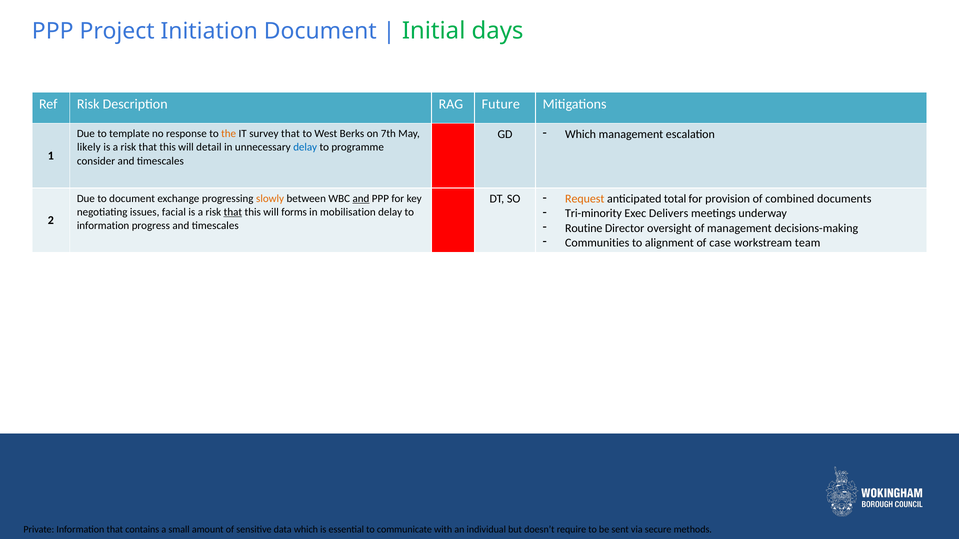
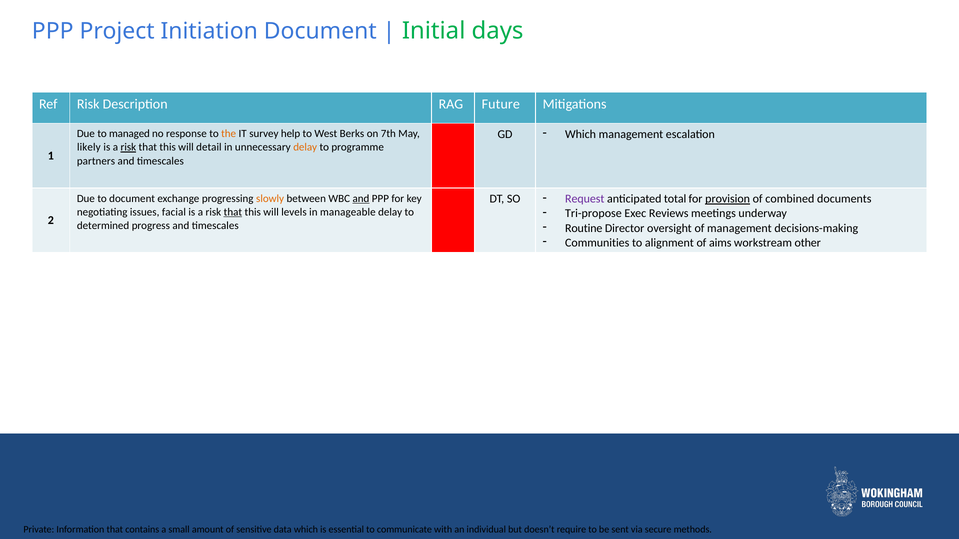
template: template -> managed
survey that: that -> help
risk at (128, 147) underline: none -> present
delay at (305, 147) colour: blue -> orange
consider: consider -> partners
Request colour: orange -> purple
provision underline: none -> present
forms: forms -> levels
mobilisation: mobilisation -> manageable
Tri-minority: Tri-minority -> Tri-propose
Delivers: Delivers -> Reviews
information at (103, 226): information -> determined
case: case -> aims
team: team -> other
